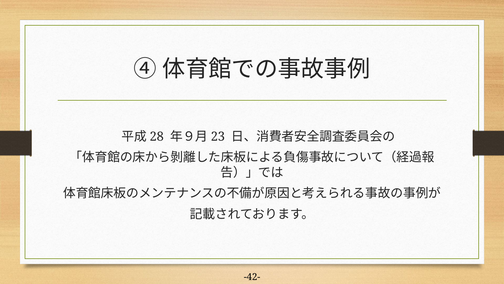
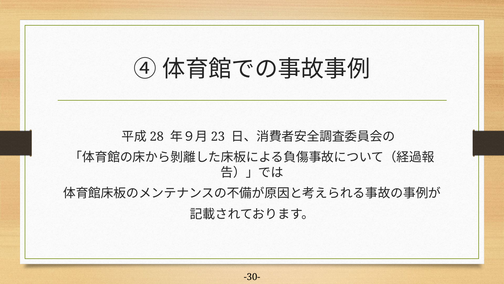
-42-: -42- -> -30-
